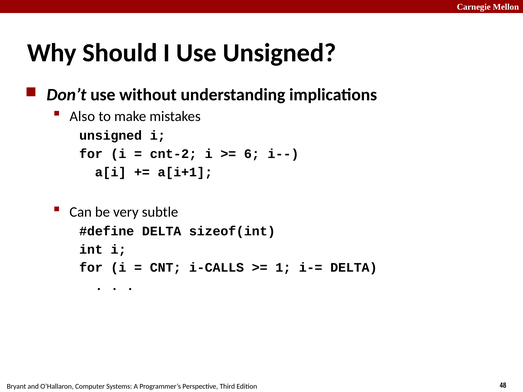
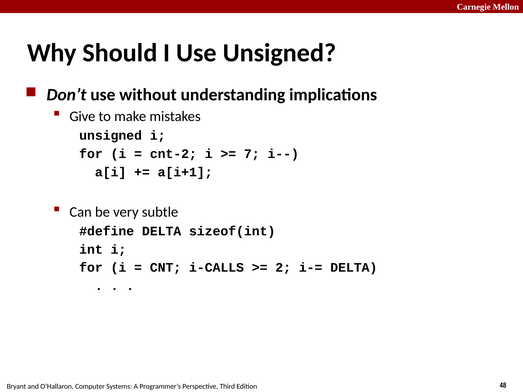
Also: Also -> Give
6: 6 -> 7
1: 1 -> 2
